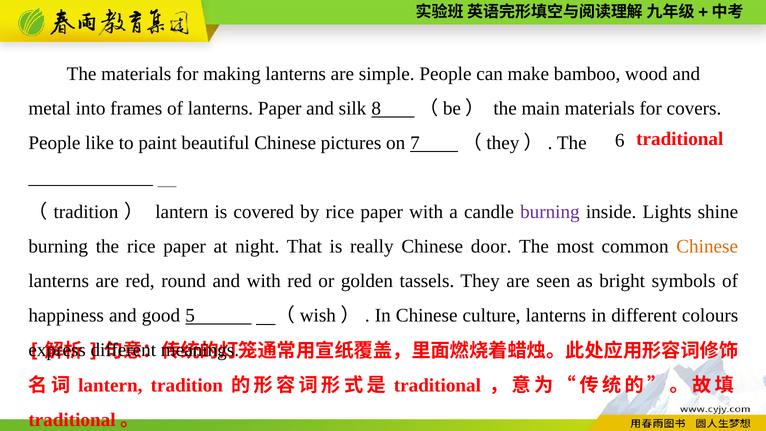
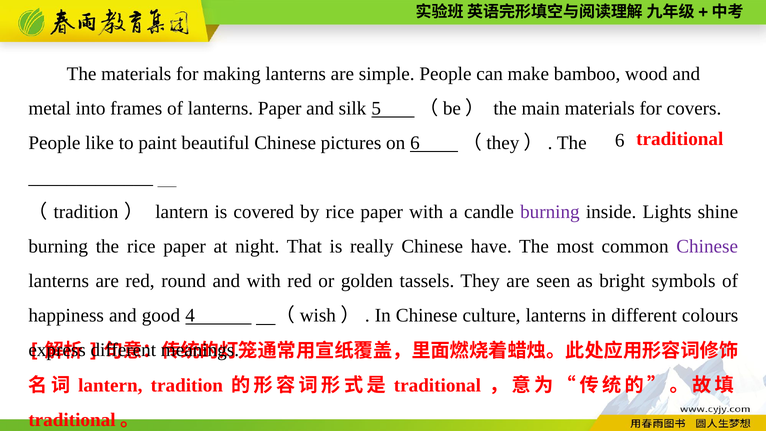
8: 8 -> 5
on 7: 7 -> 6
door: door -> have
Chinese at (707, 246) colour: orange -> purple
5: 5 -> 4
